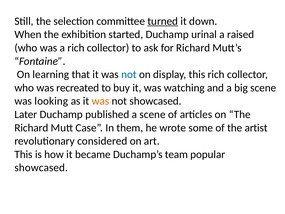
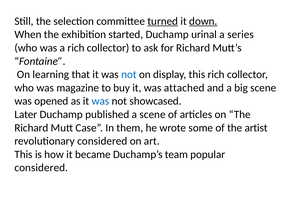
down underline: none -> present
raised: raised -> series
recreated: recreated -> magazine
watching: watching -> attached
looking: looking -> opened
was at (100, 101) colour: orange -> blue
showcased at (41, 168): showcased -> considered
